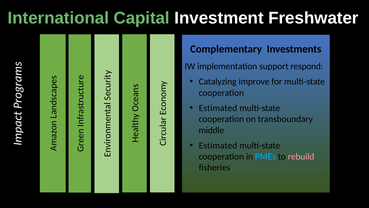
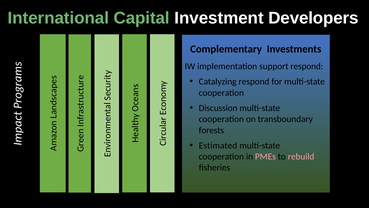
Freshwater: Freshwater -> Developers
Catalyzing improve: improve -> respond
Estimated at (218, 108): Estimated -> Discussion
middle: middle -> forests
PMEs colour: light blue -> pink
